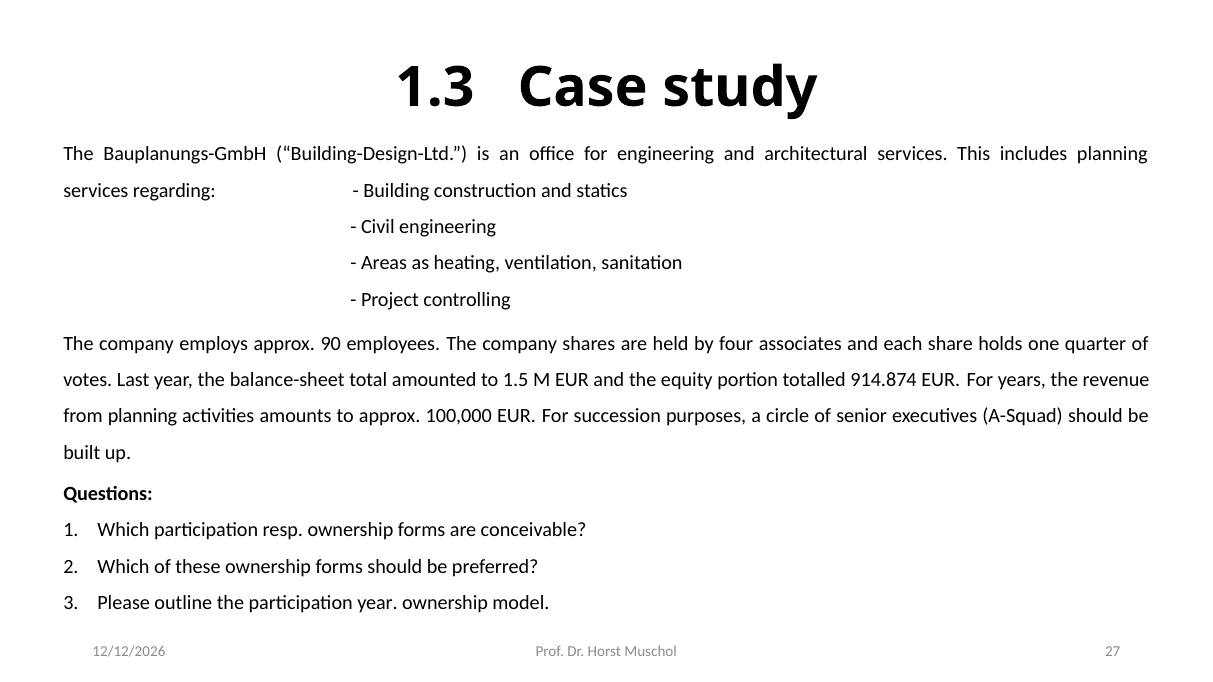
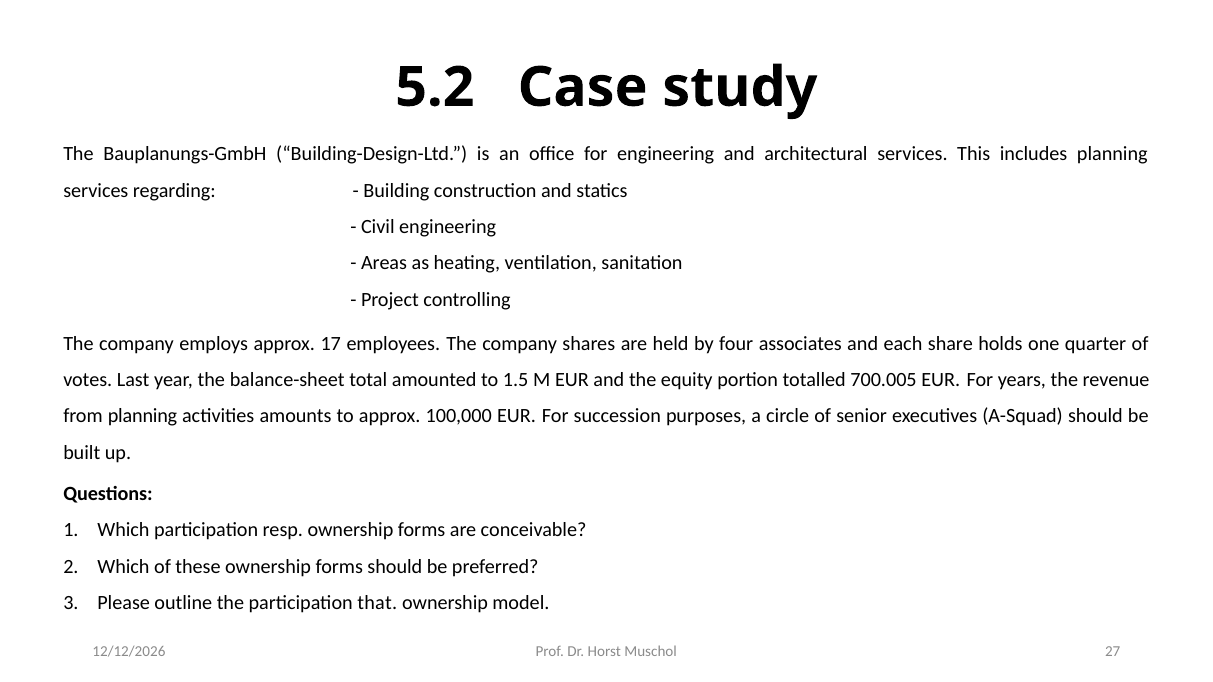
1.3: 1.3 -> 5.2
90: 90 -> 17
914.874: 914.874 -> 700.005
participation year: year -> that
